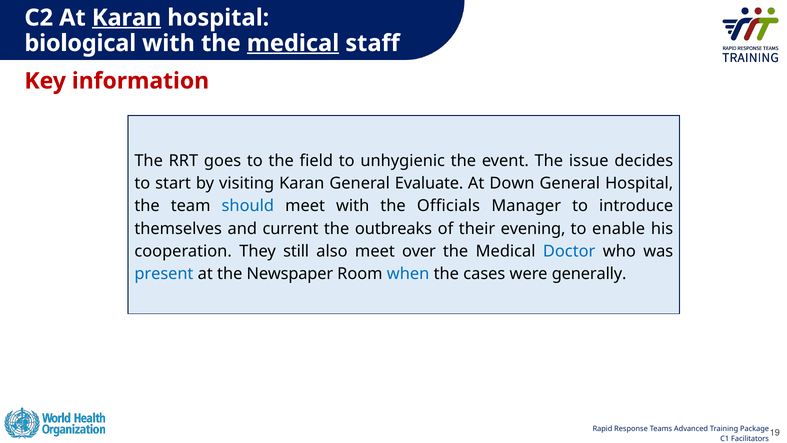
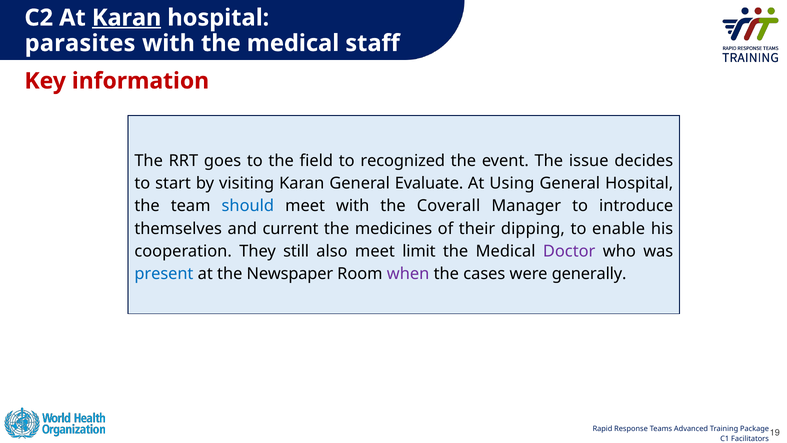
biological: biological -> parasites
medical at (293, 43) underline: present -> none
unhygienic: unhygienic -> recognized
Down: Down -> Using
Officials: Officials -> Coverall
outbreaks: outbreaks -> medicines
evening: evening -> dipping
over: over -> limit
Doctor colour: blue -> purple
when colour: blue -> purple
